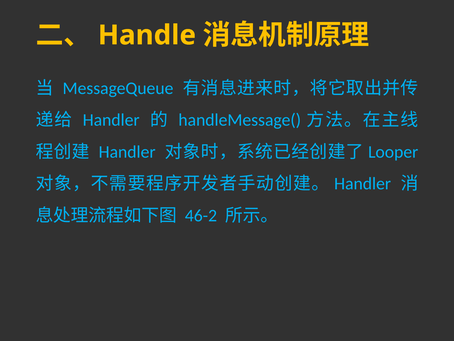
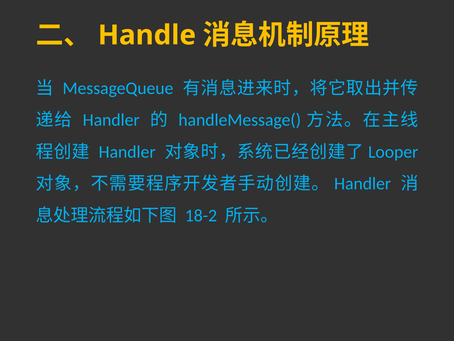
46-2: 46-2 -> 18-2
